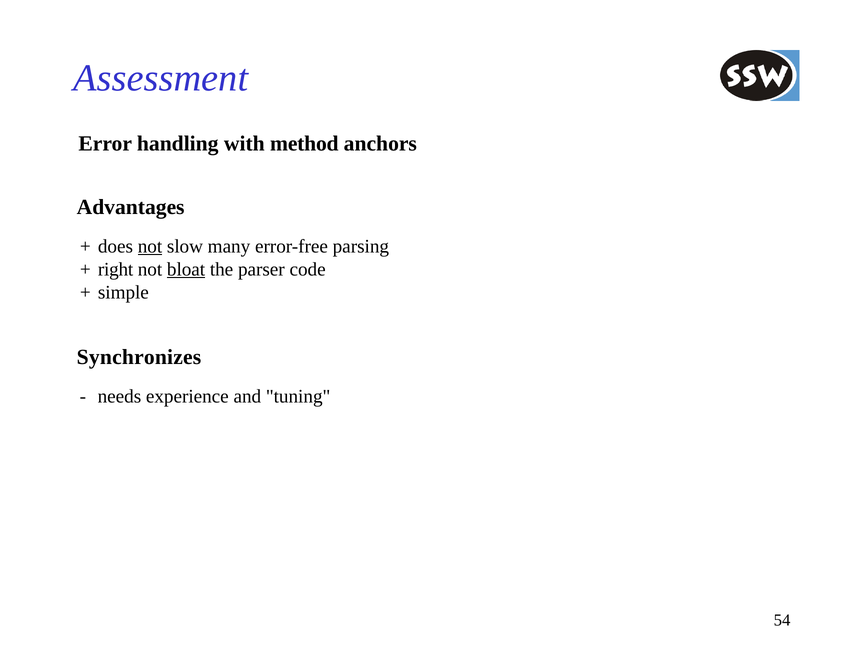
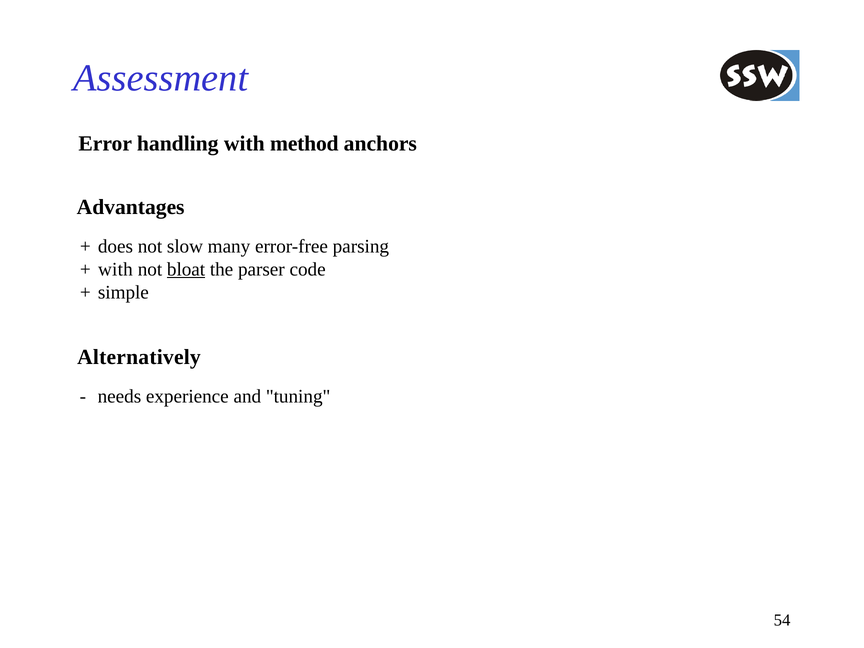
not at (150, 246) underline: present -> none
right at (116, 269): right -> with
Synchronizes: Synchronizes -> Alternatively
